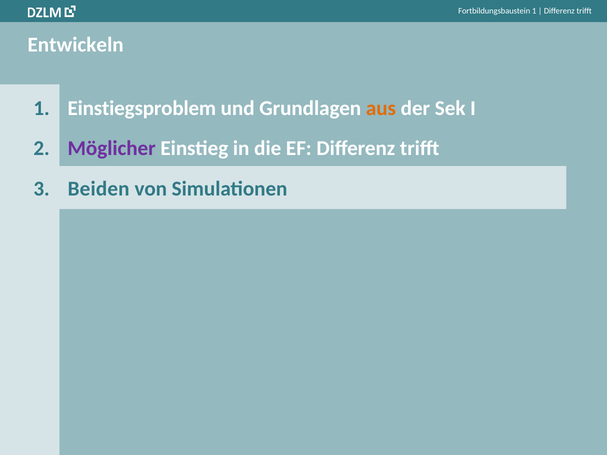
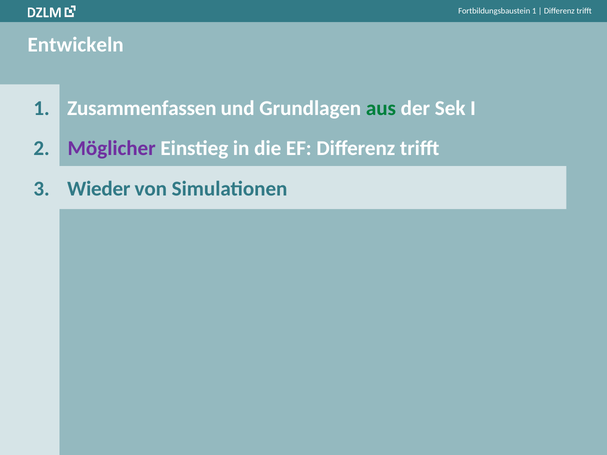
Einstiegsproblem: Einstiegsproblem -> Zusammenfassen
aus colour: orange -> green
Beiden: Beiden -> Wieder
